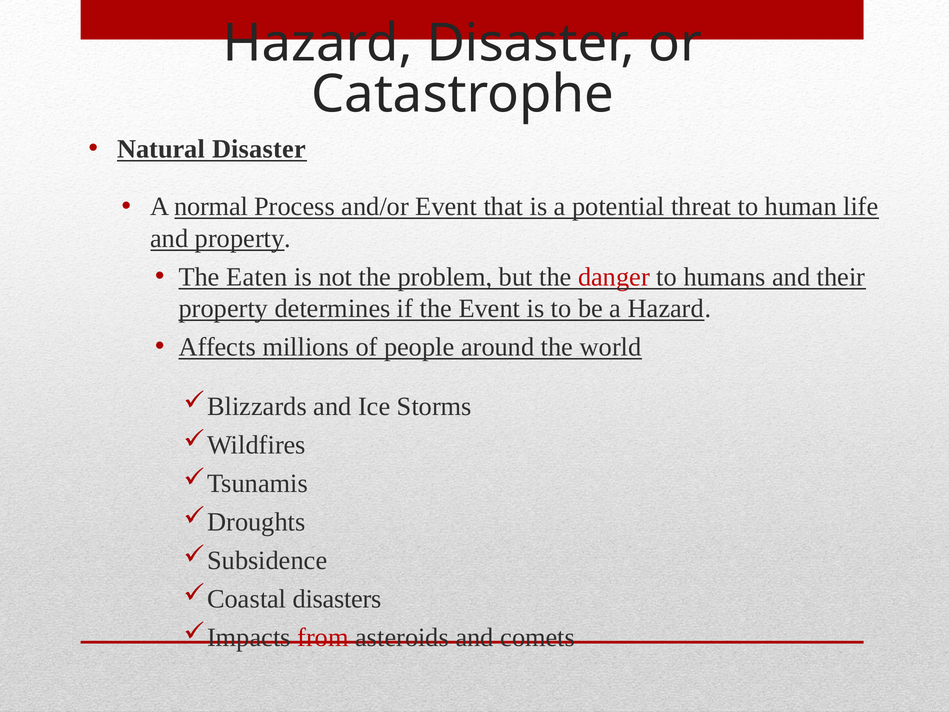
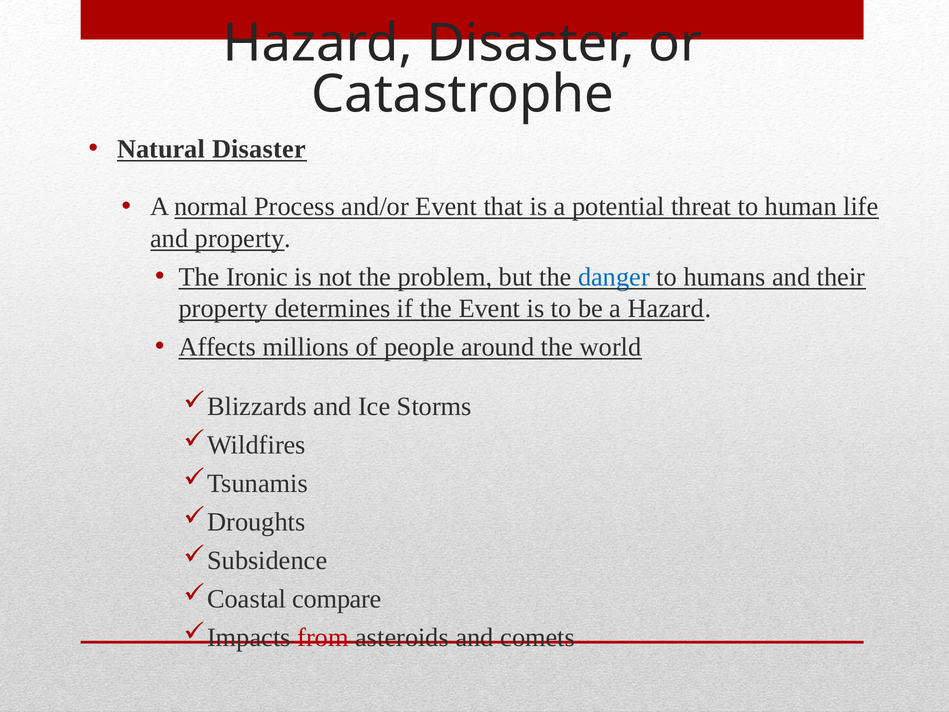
Eaten: Eaten -> Ironic
danger colour: red -> blue
disasters: disasters -> compare
